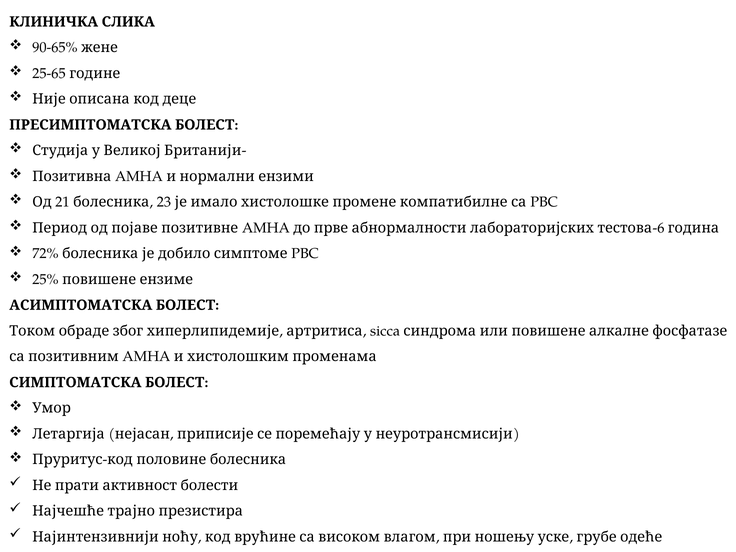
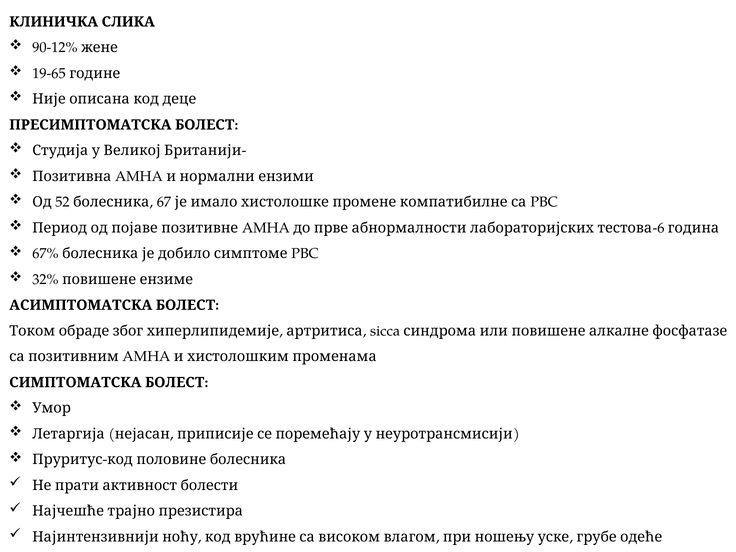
90-65%: 90-65% -> 90-12%
25-65: 25-65 -> 19-65
21: 21 -> 52
23: 23 -> 67
72%: 72% -> 67%
25%: 25% -> 32%
